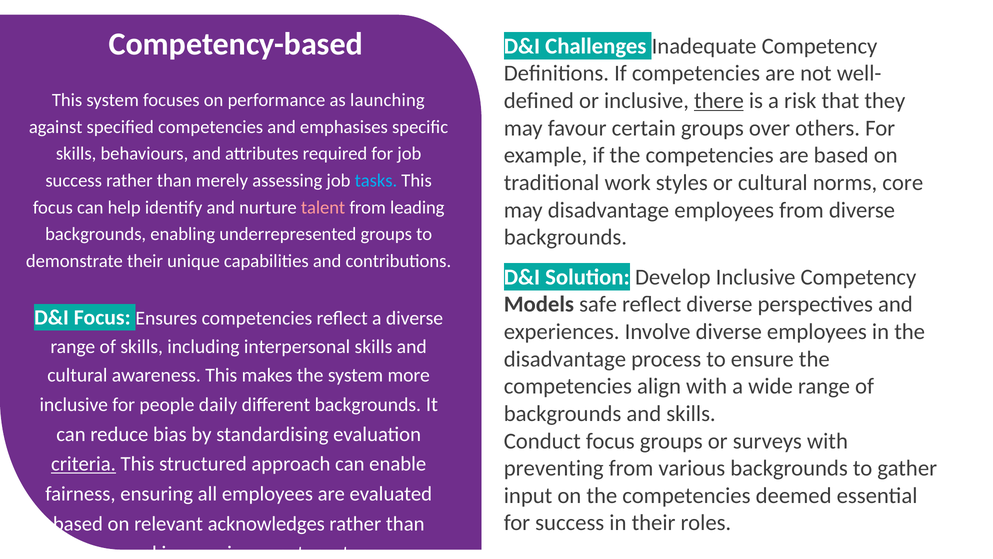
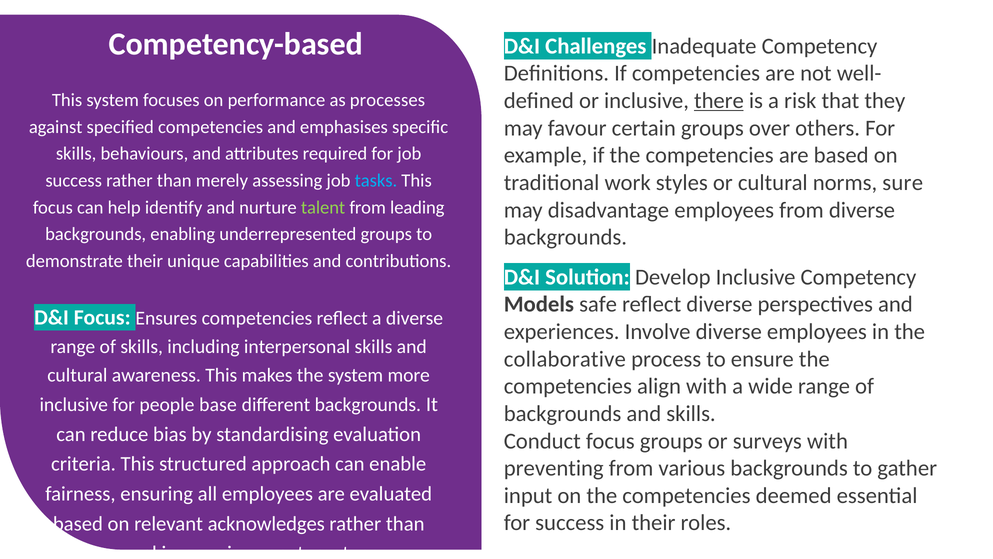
launching: launching -> processes
core: core -> sure
talent colour: pink -> light green
disadvantage at (565, 359): disadvantage -> collaborative
daily: daily -> base
criteria underline: present -> none
